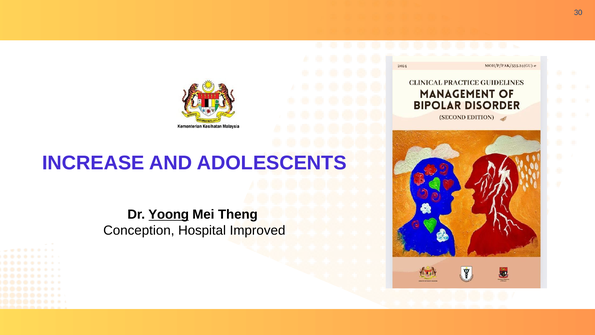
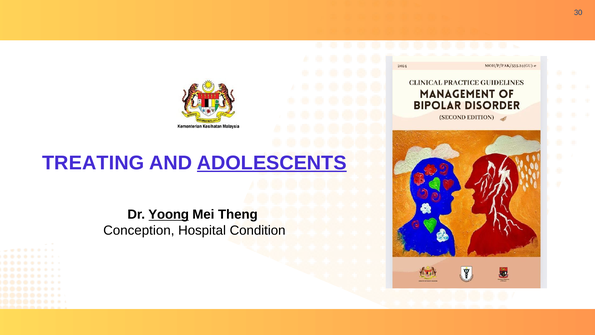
INCREASE: INCREASE -> TREATING
ADOLESCENTS underline: none -> present
Improved: Improved -> Condition
